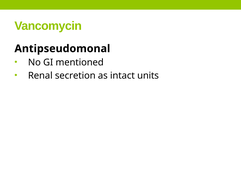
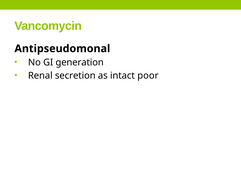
mentioned: mentioned -> generation
units: units -> poor
